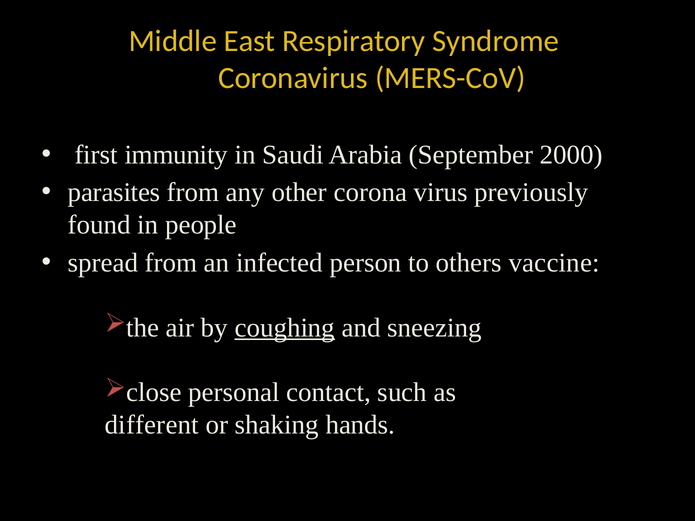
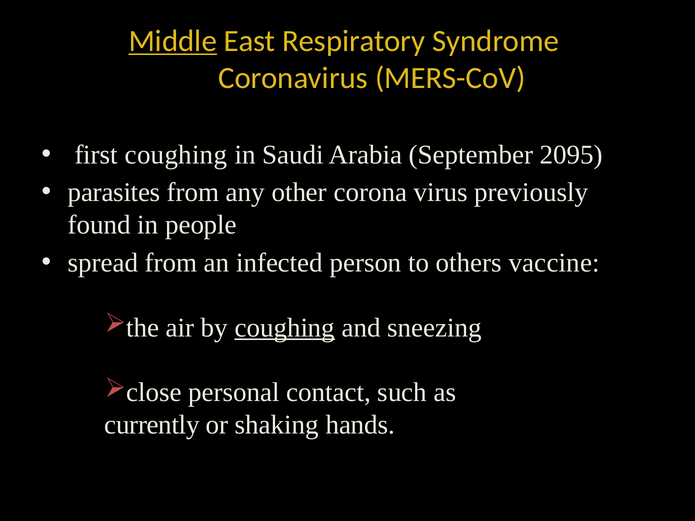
Middle underline: none -> present
first immunity: immunity -> coughing
2000: 2000 -> 2095
different: different -> currently
